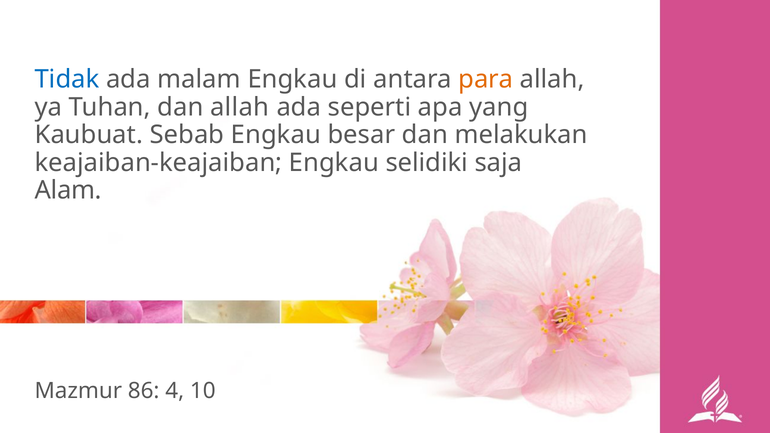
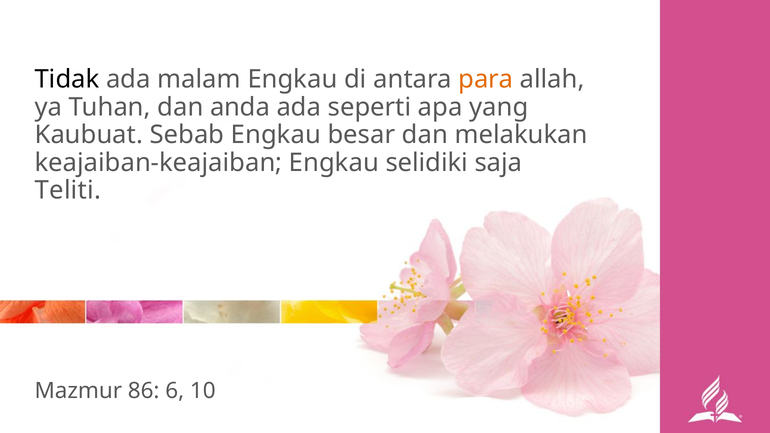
Tidak colour: blue -> black
dan allah: allah -> anda
Alam: Alam -> Teliti
4: 4 -> 6
